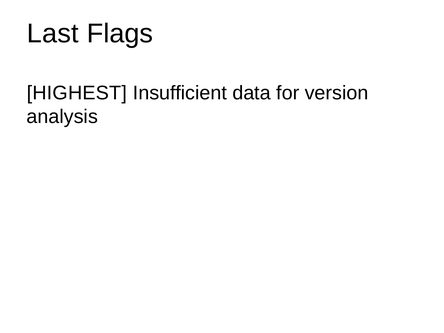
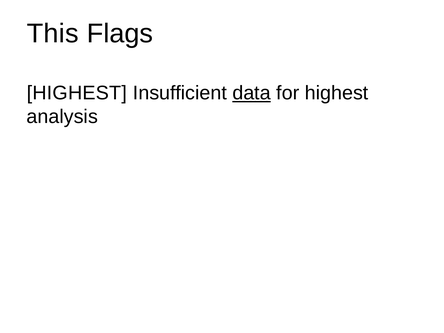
Last: Last -> This
data underline: none -> present
for version: version -> highest
